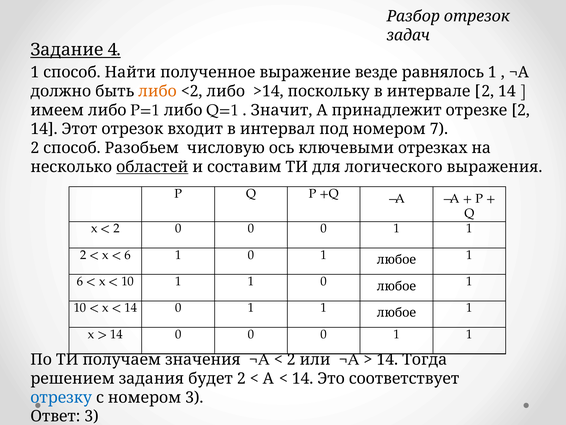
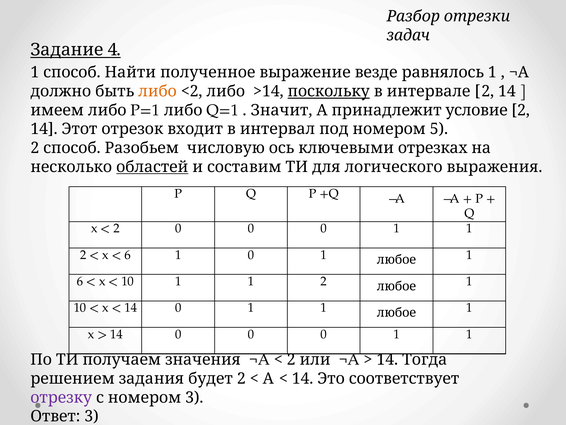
Разбор отрезок: отрезок -> отрезки
поскольку underline: none -> present
отрезке: отрезке -> условие
7: 7 -> 5
10 1 1 0: 0 -> 2
отрезку colour: blue -> purple
